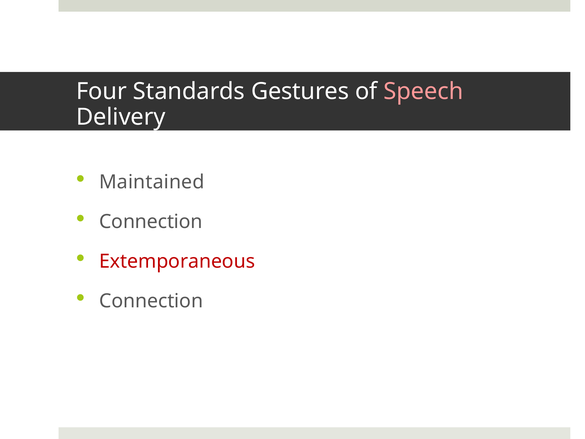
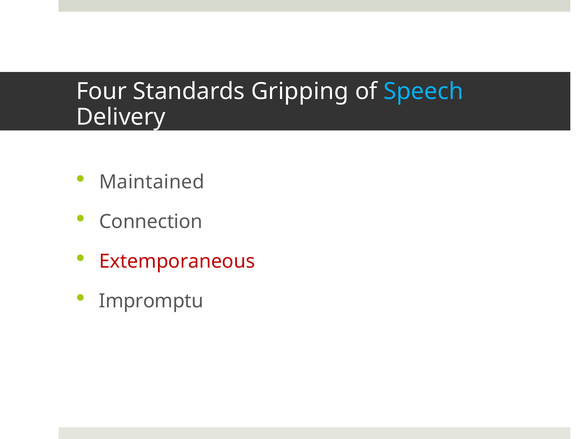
Gestures: Gestures -> Gripping
Speech colour: pink -> light blue
Connection at (151, 301): Connection -> Impromptu
